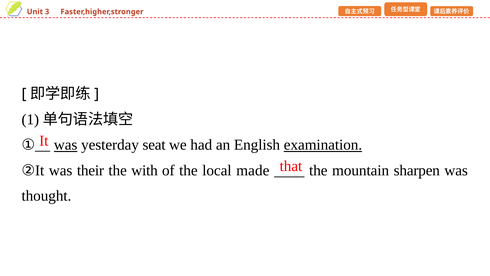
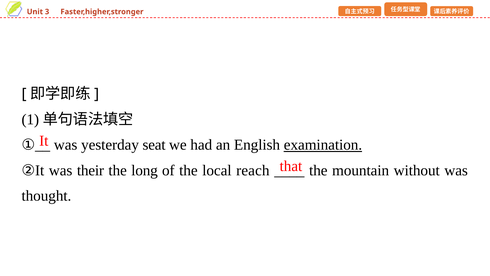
was at (66, 145) underline: present -> none
with: with -> long
made: made -> reach
sharpen: sharpen -> without
